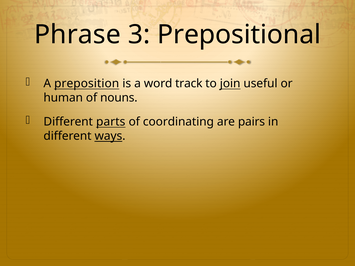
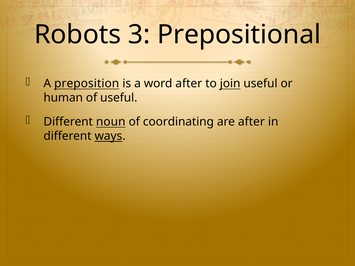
Phrase: Phrase -> Robots
word track: track -> after
of nouns: nouns -> useful
parts: parts -> noun
are pairs: pairs -> after
